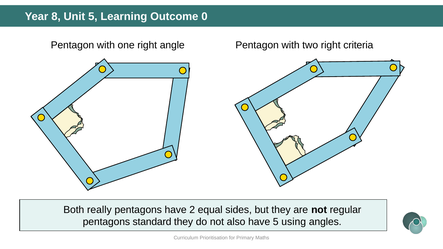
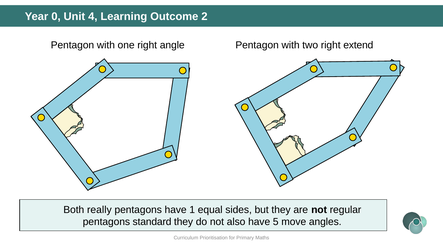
8: 8 -> 0
Unit 5: 5 -> 4
0: 0 -> 2
criteria: criteria -> extend
2: 2 -> 1
using: using -> move
